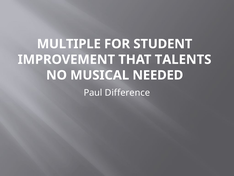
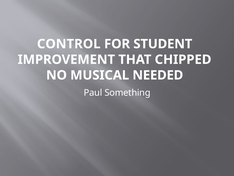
MULTIPLE: MULTIPLE -> CONTROL
TALENTS: TALENTS -> CHIPPED
Difference: Difference -> Something
